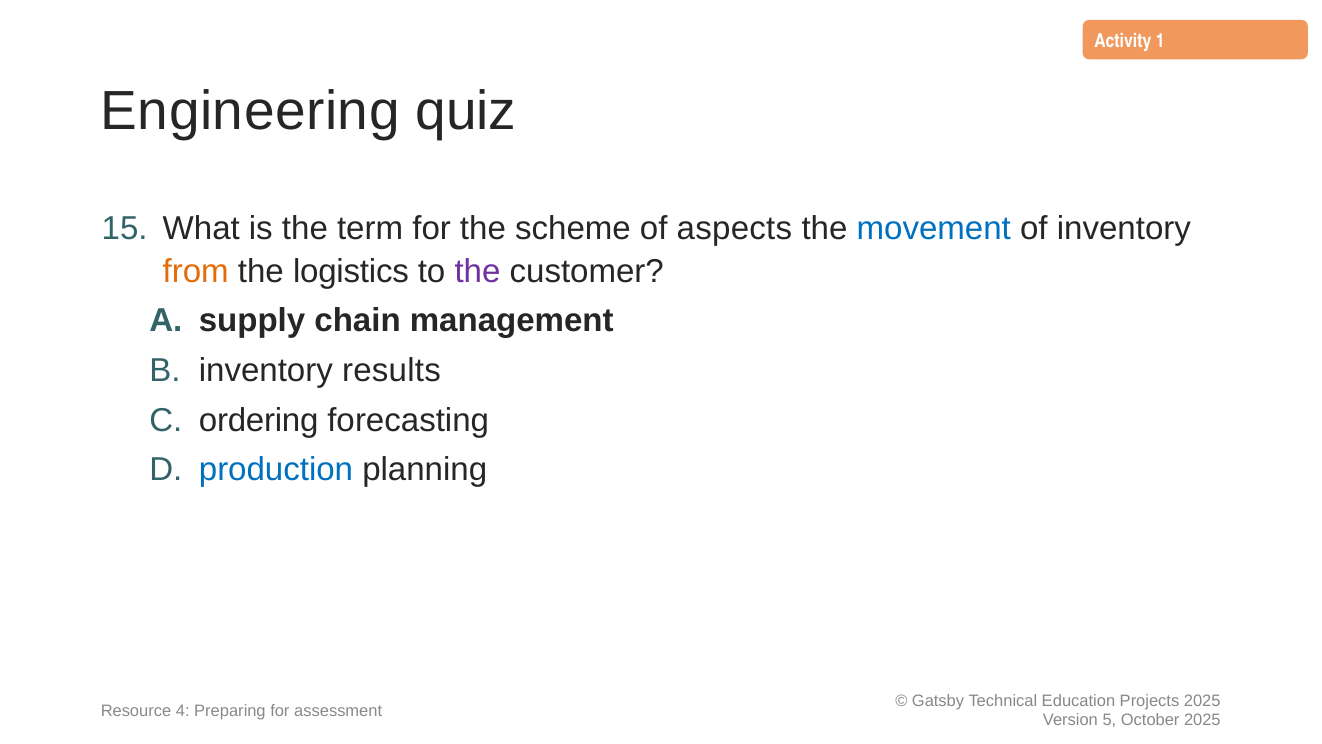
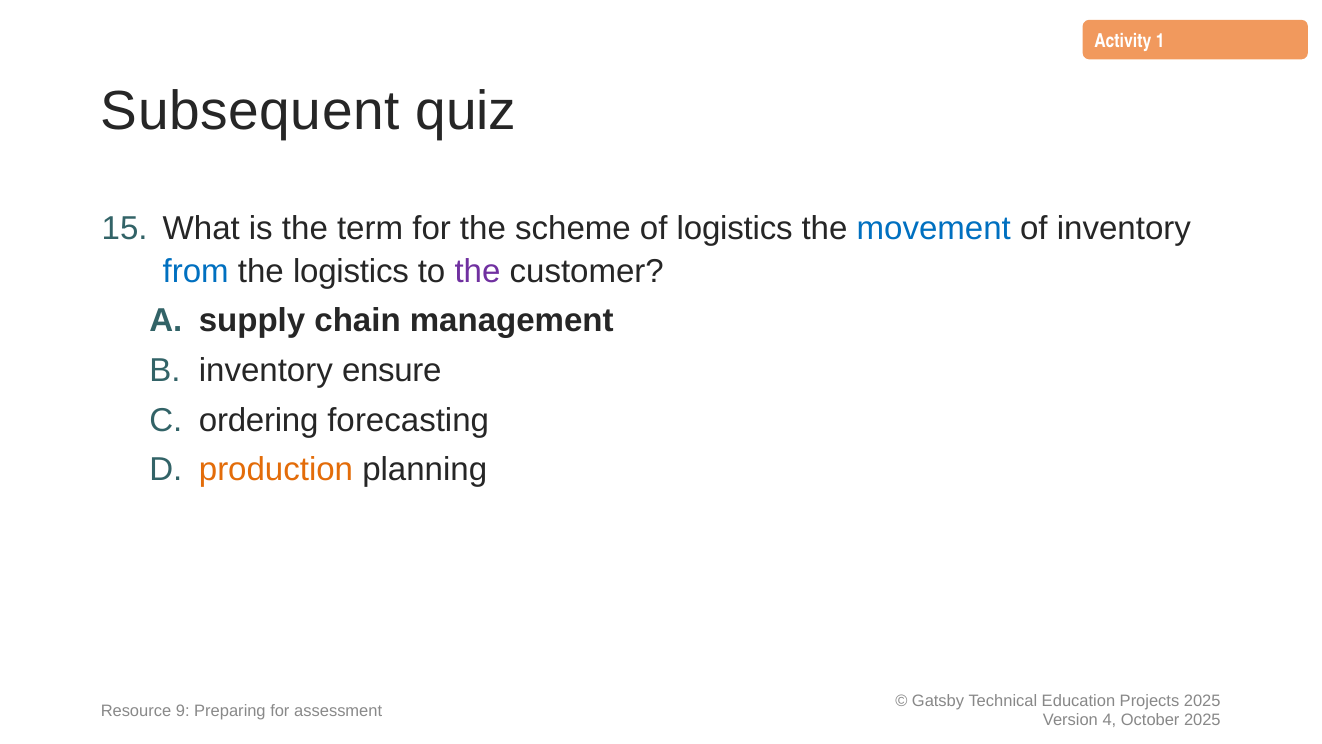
Engineering: Engineering -> Subsequent
of aspects: aspects -> logistics
from colour: orange -> blue
results: results -> ensure
production colour: blue -> orange
4: 4 -> 9
5: 5 -> 4
